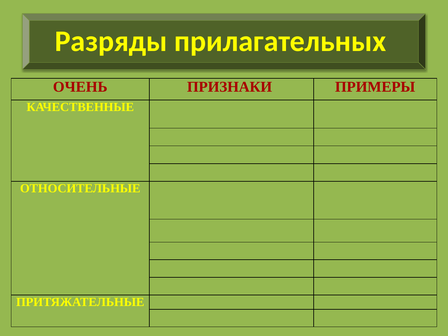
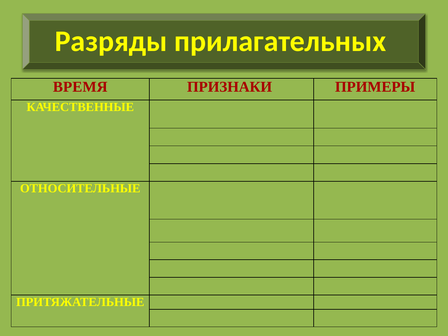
ОЧЕНЬ: ОЧЕНЬ -> ВРЕМЯ
